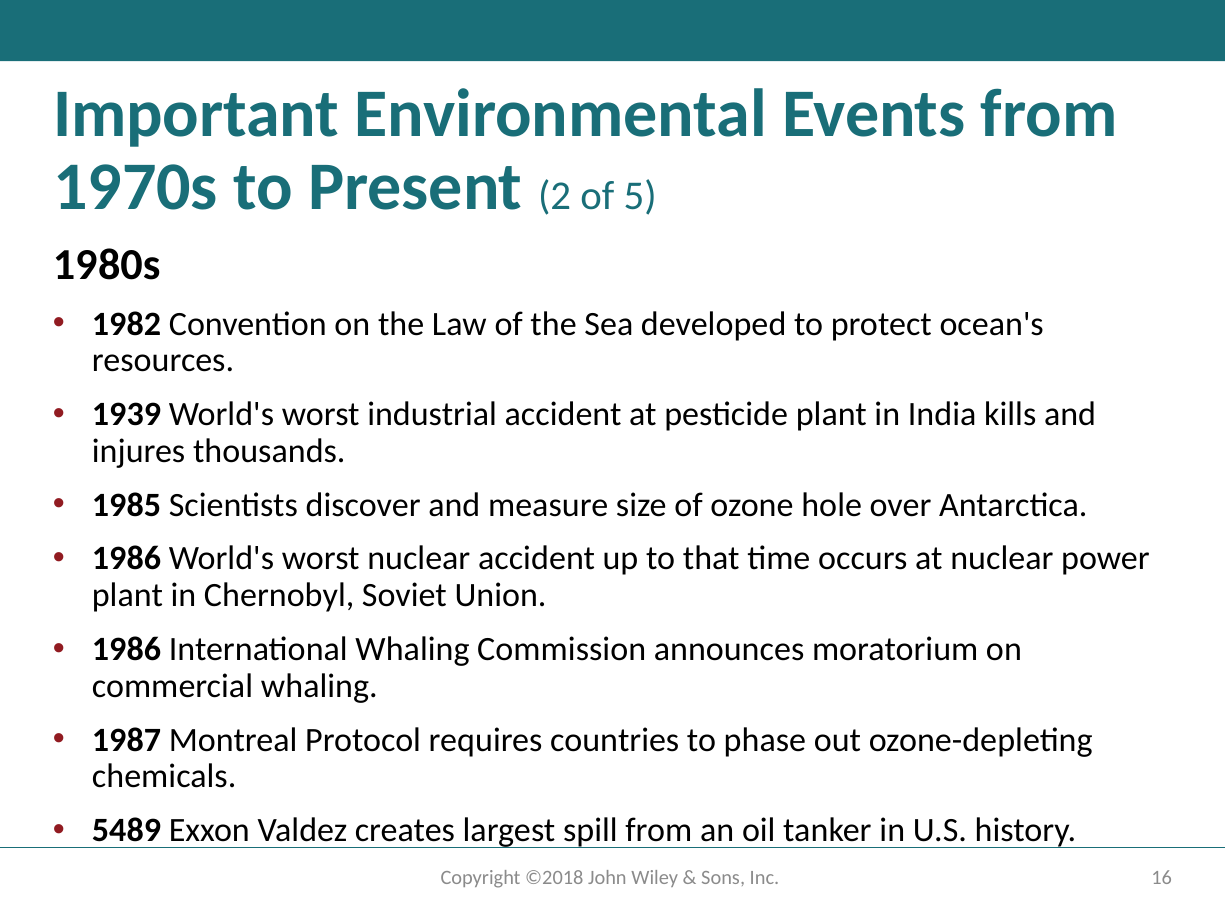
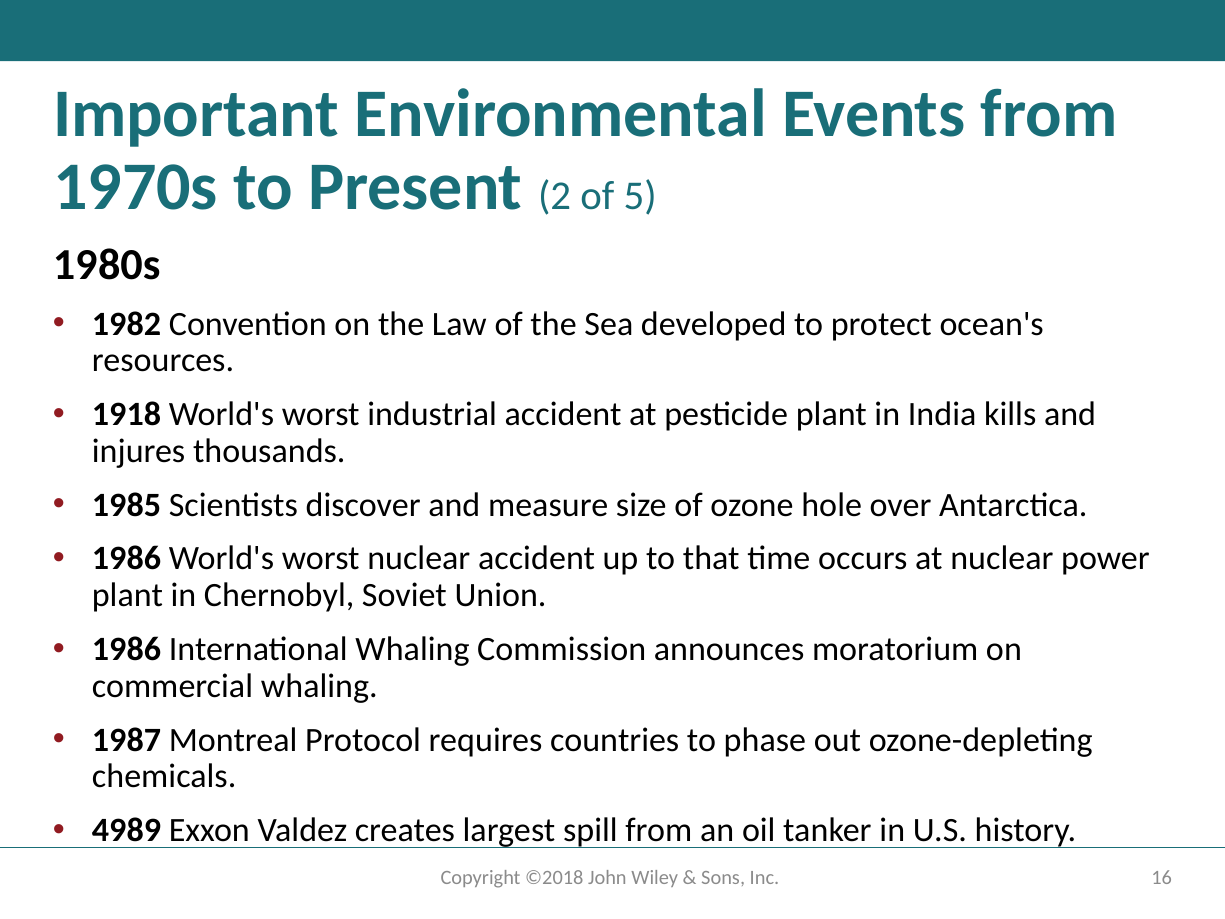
39: 39 -> 18
54: 54 -> 49
